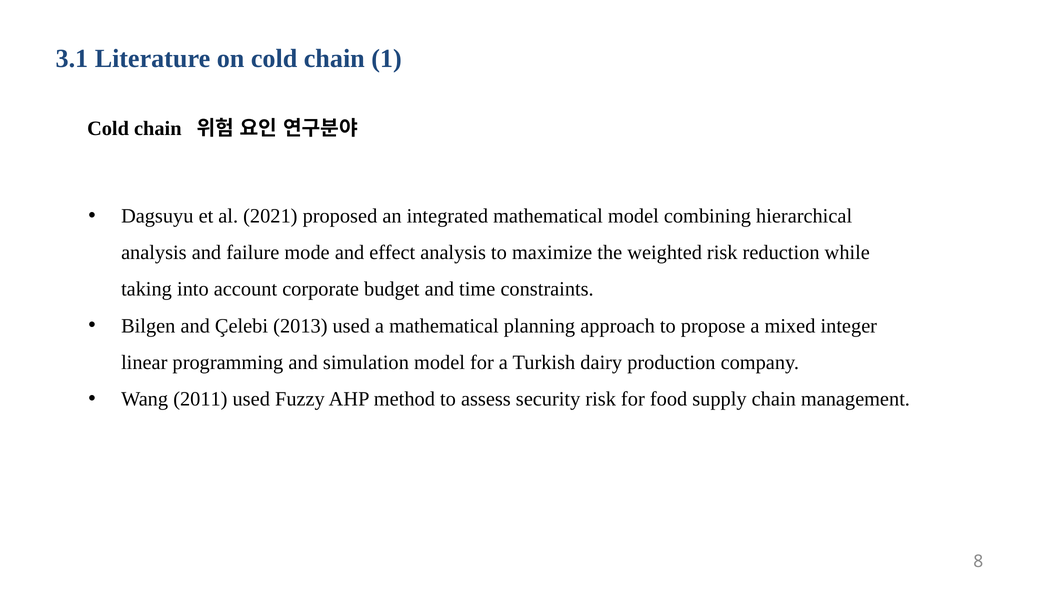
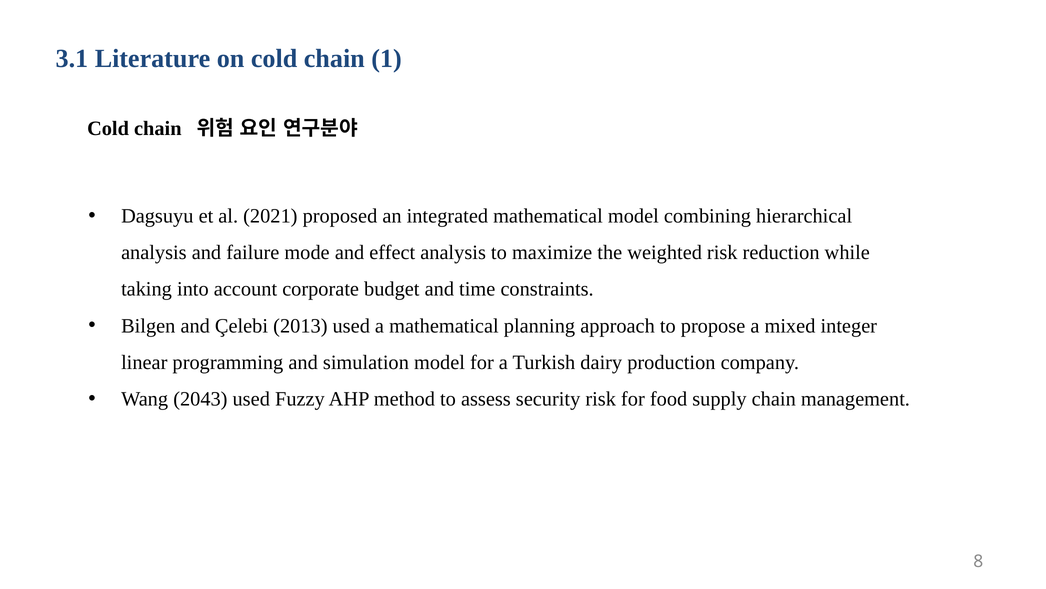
2011: 2011 -> 2043
